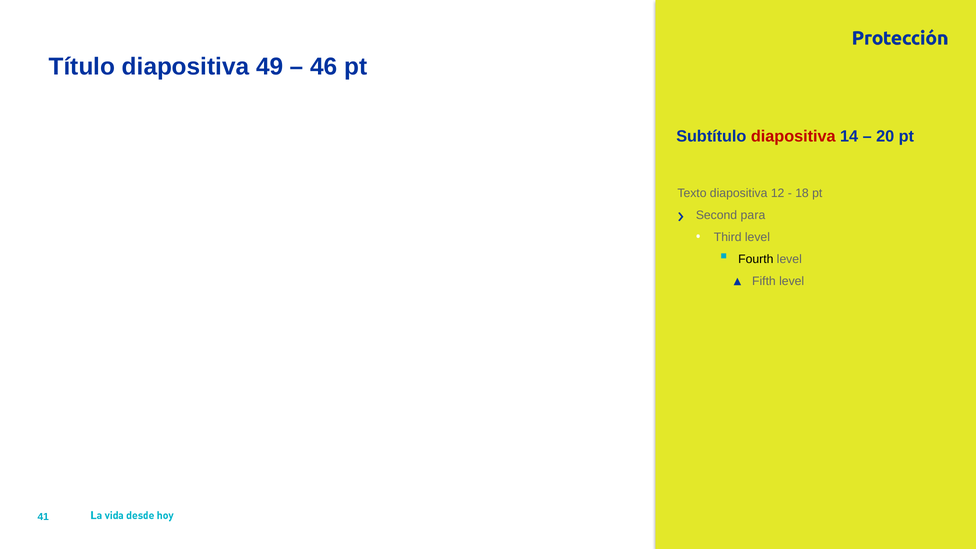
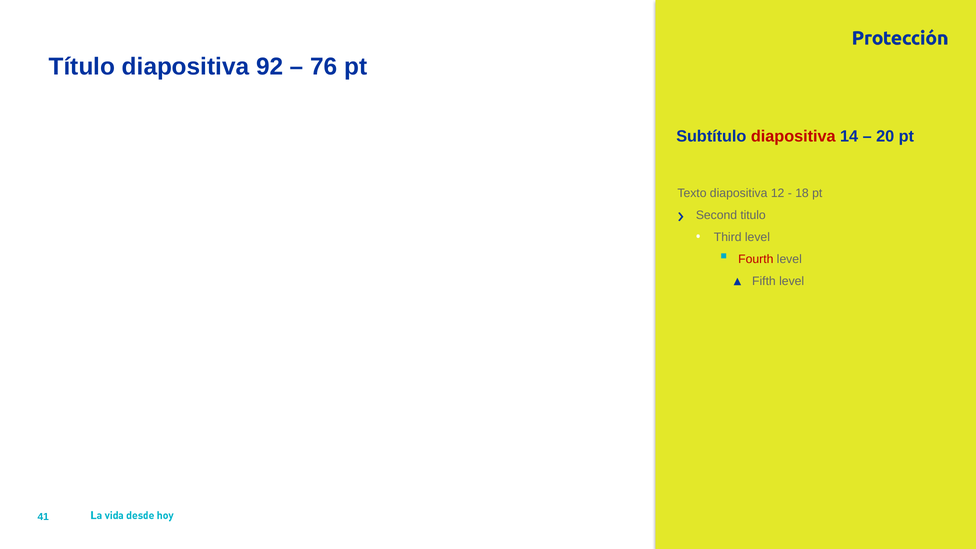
49: 49 -> 92
46: 46 -> 76
para: para -> titulo
Fourth colour: black -> red
